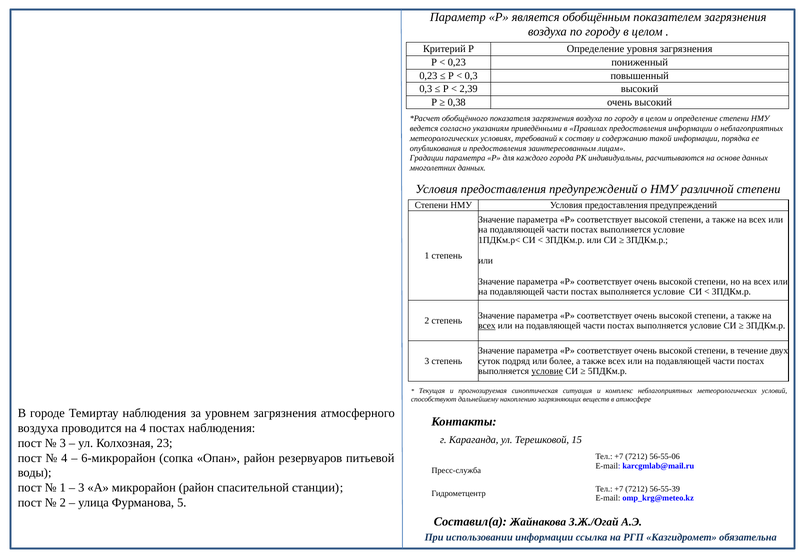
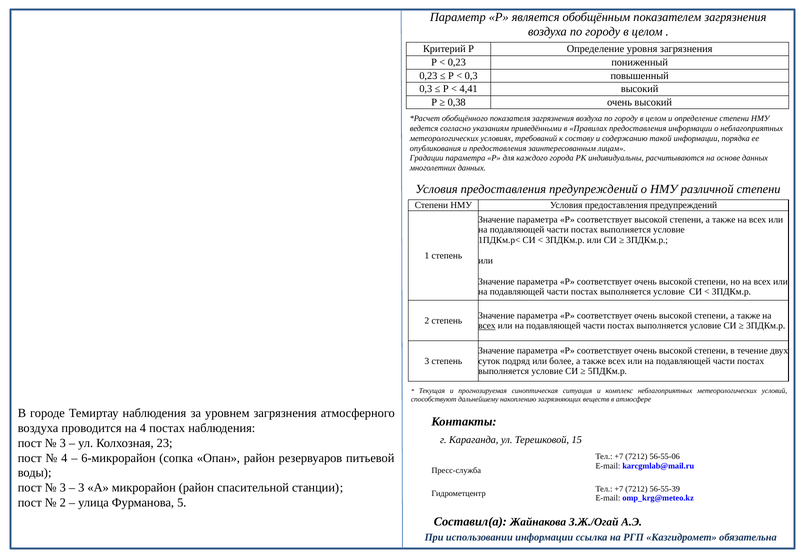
2,39: 2,39 -> 4,41
условие at (547, 371) underline: present -> none
1 at (63, 487): 1 -> 3
